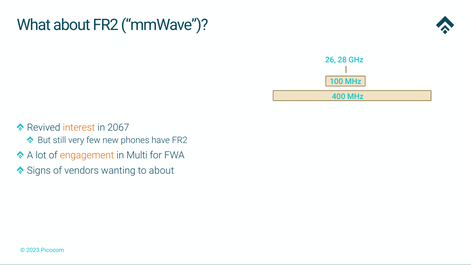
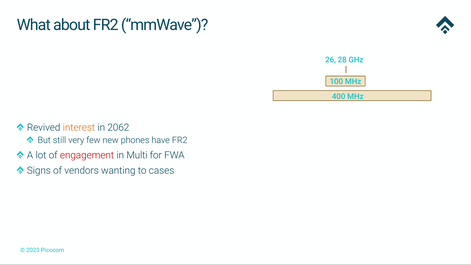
2067: 2067 -> 2062
engagement colour: orange -> red
to about: about -> cases
